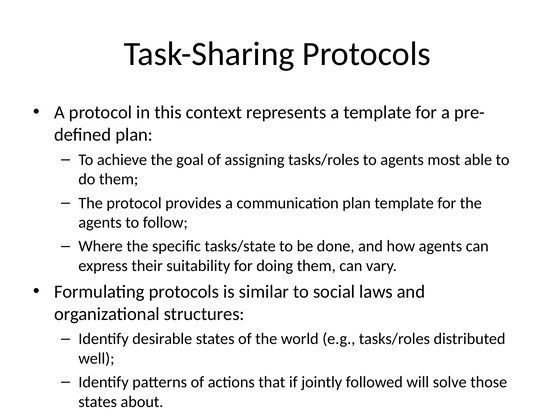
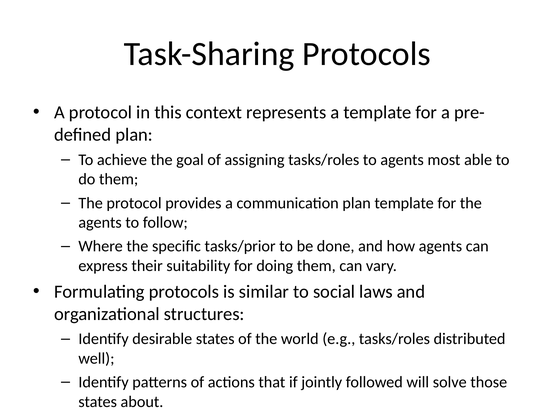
tasks/state: tasks/state -> tasks/prior
